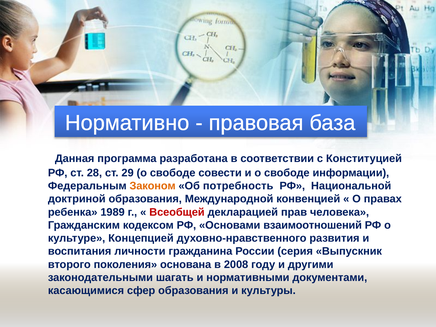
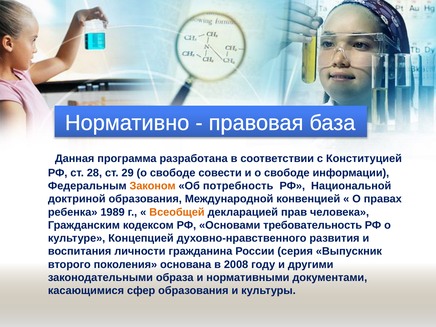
Всеобщей colour: red -> orange
взаимоотношений: взаимоотношений -> требовательность
шагать: шагать -> образа
